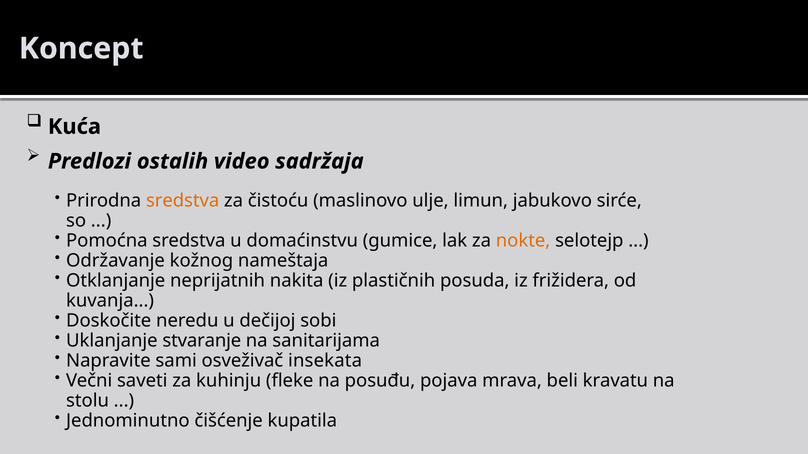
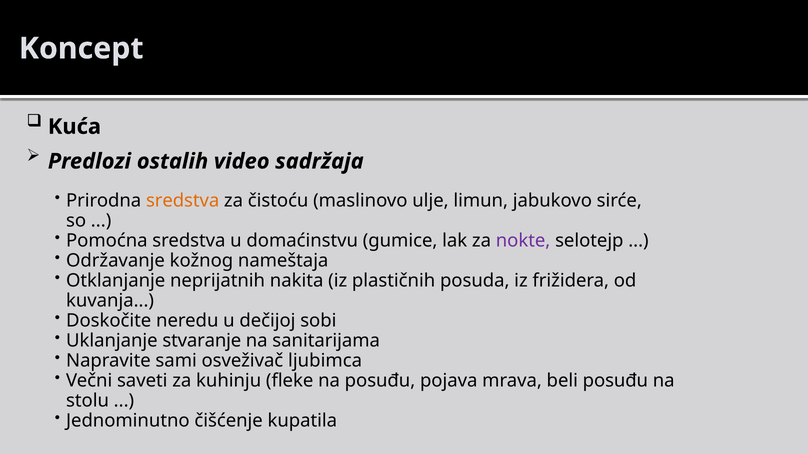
nokte colour: orange -> purple
insekata: insekata -> ljubimca
beli kravatu: kravatu -> posuđu
